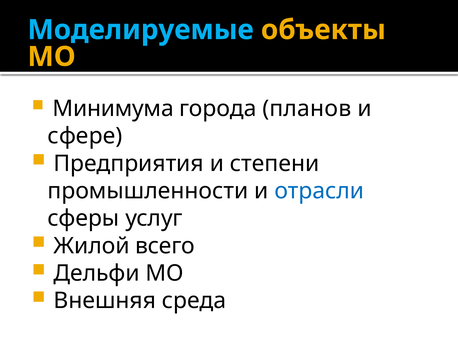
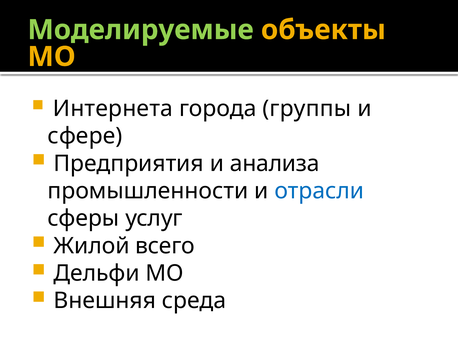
Моделируемые colour: light blue -> light green
Минимума: Минимума -> Интернета
планов: планов -> группы
степени: степени -> анализа
